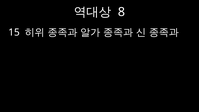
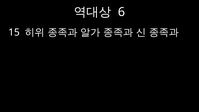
8: 8 -> 6
